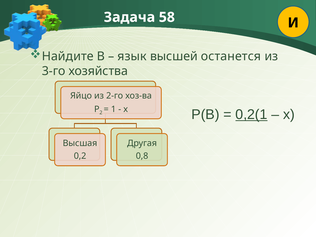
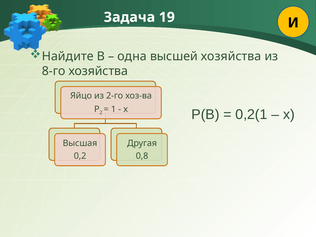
58: 58 -> 19
язык: язык -> одна
высшей останется: останется -> хозяйства
3-го: 3-го -> 8-го
0,2(1 underline: present -> none
